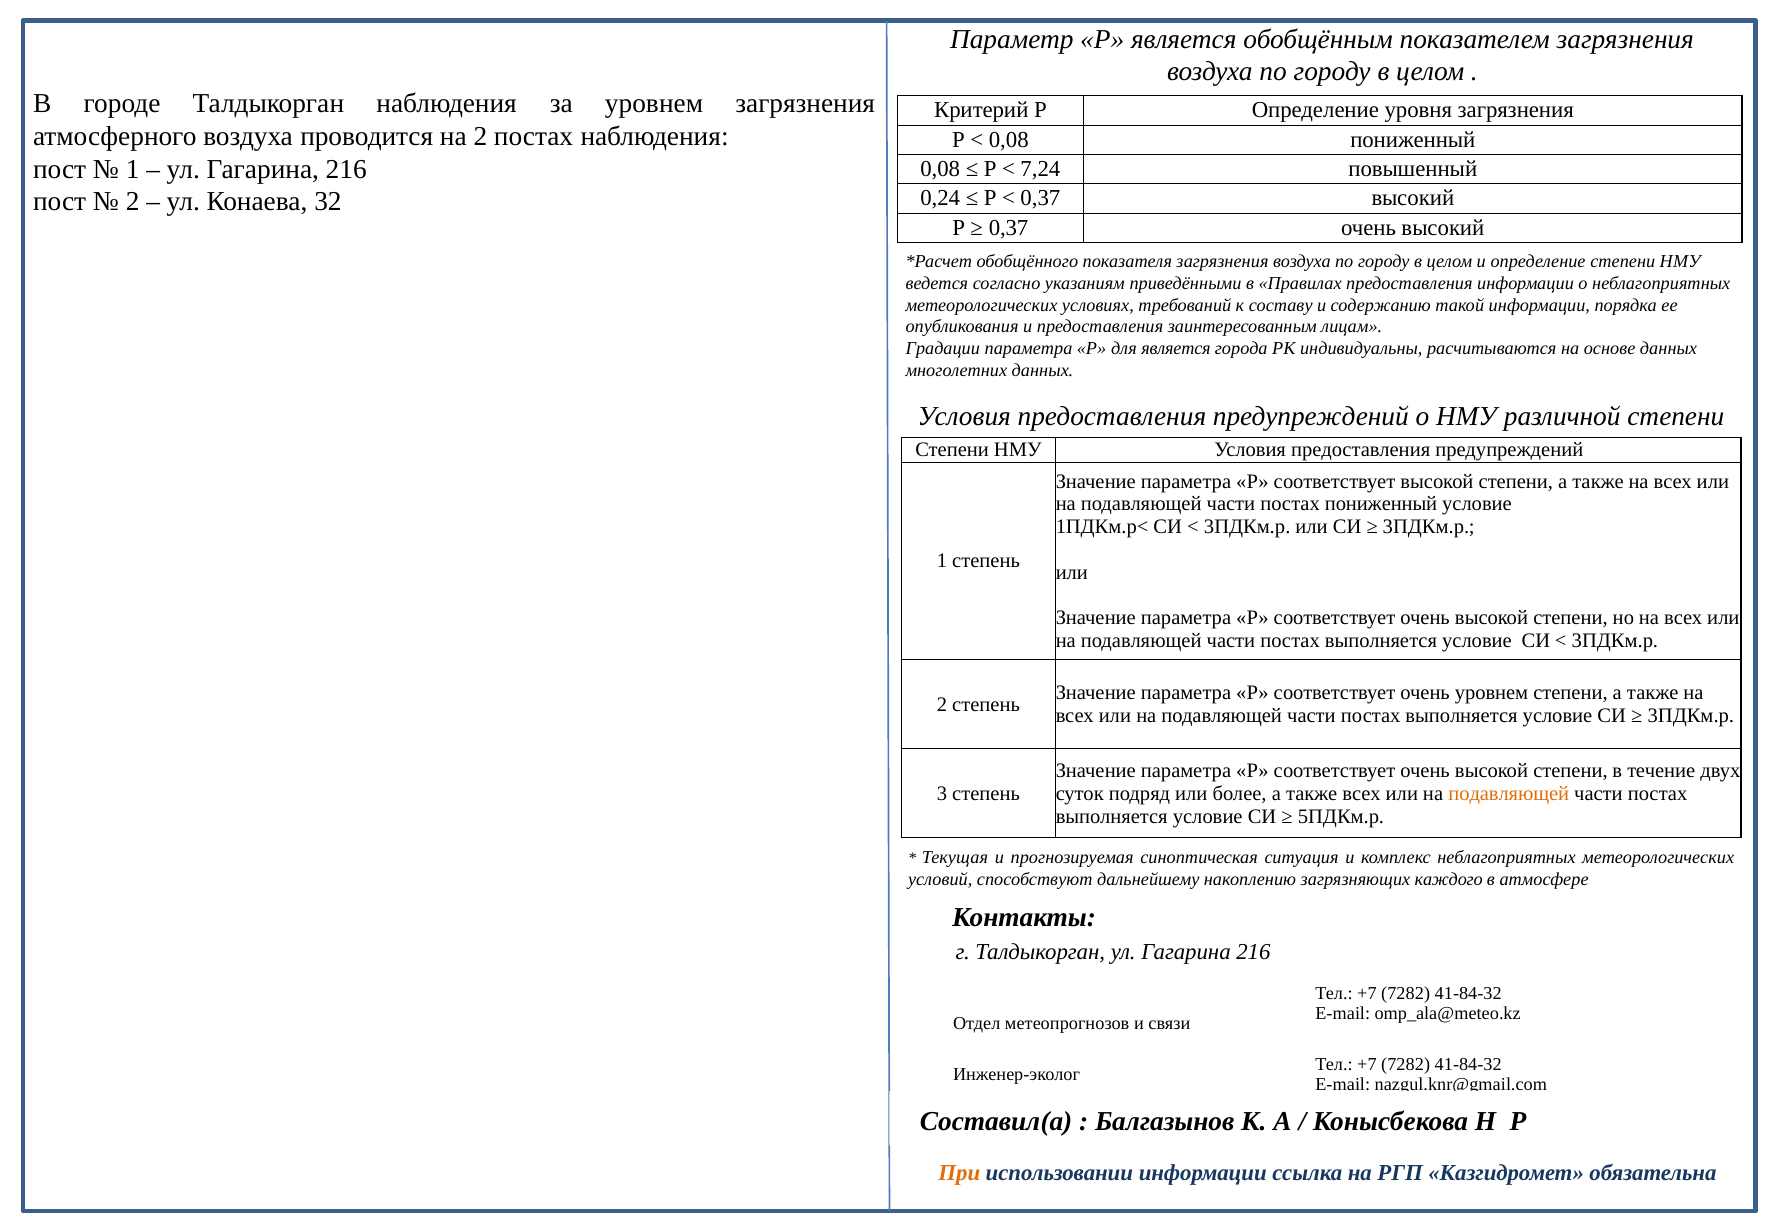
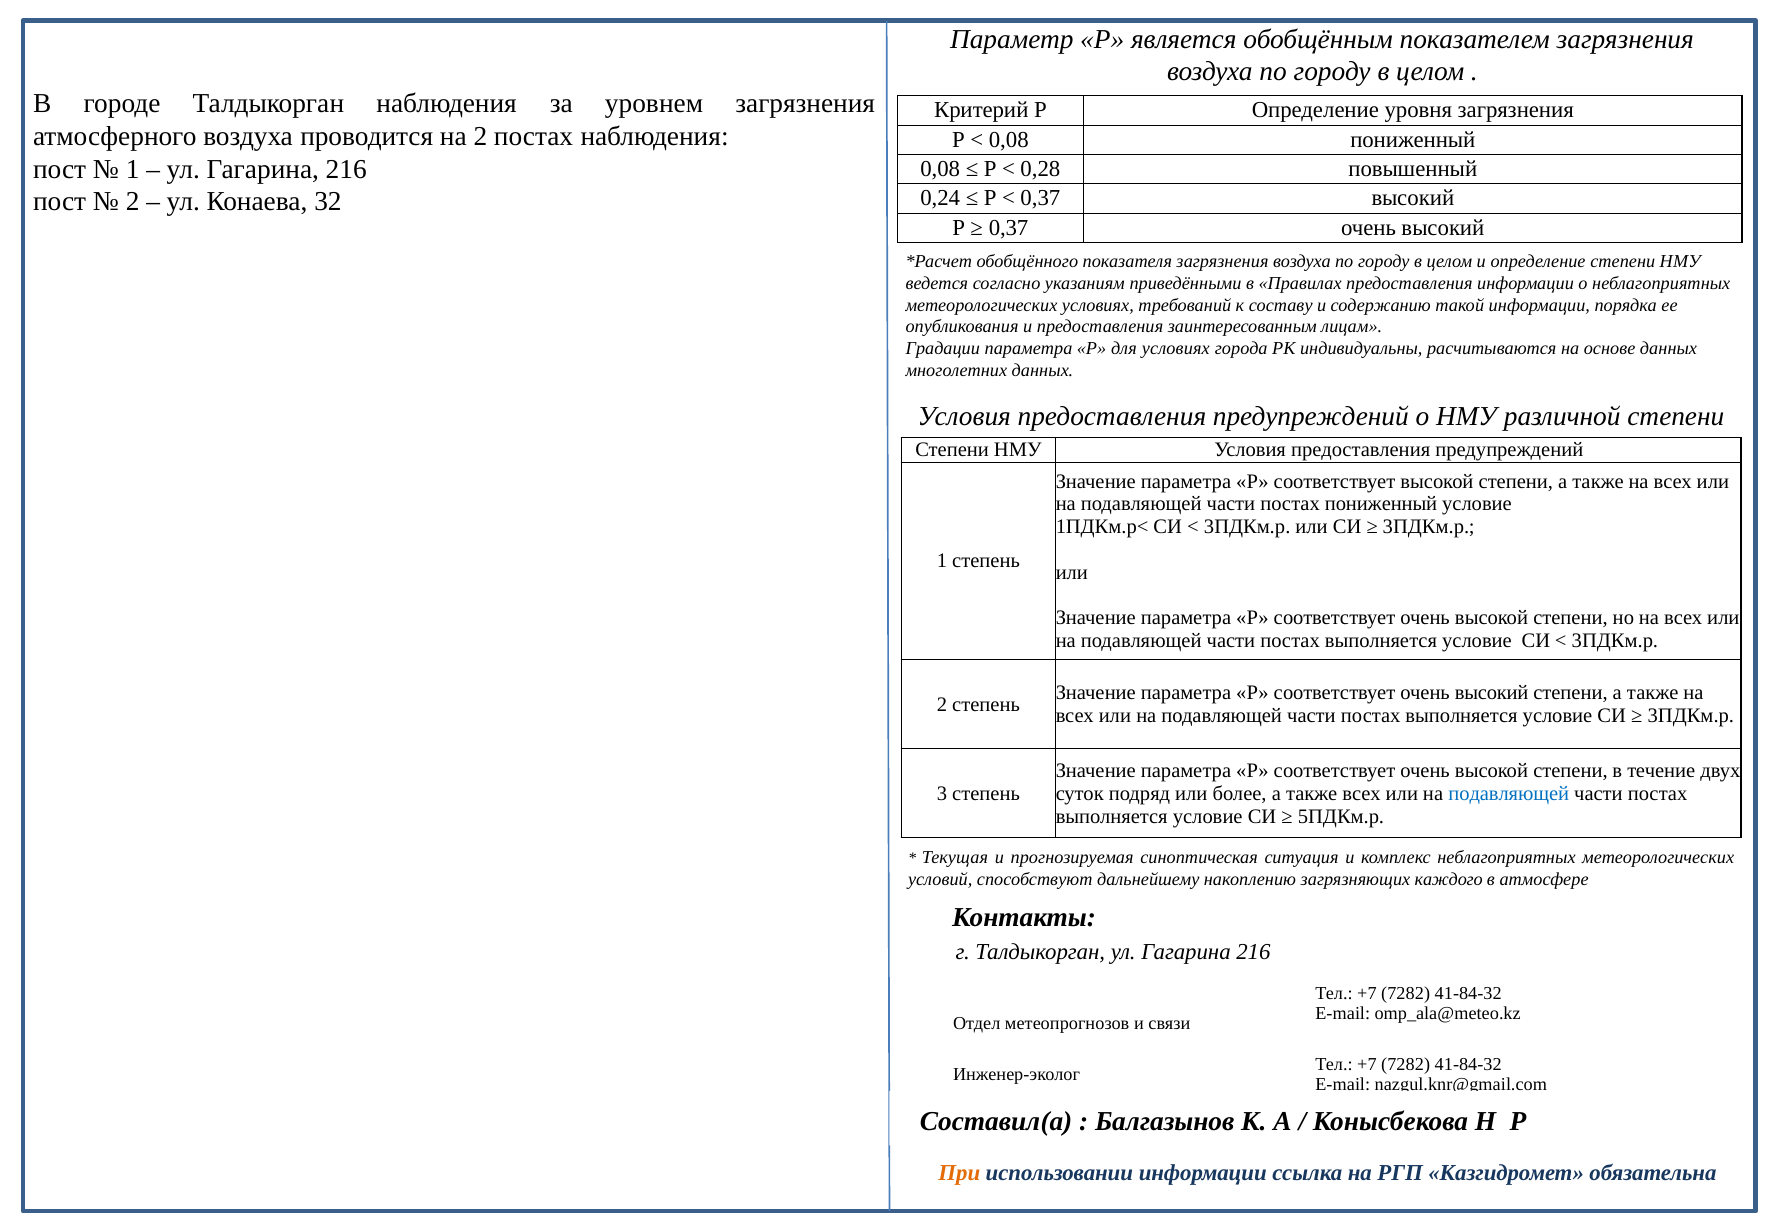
7,24: 7,24 -> 0,28
для является: является -> условиях
соответствует очень уровнем: уровнем -> высокий
подавляющей at (1509, 793) colour: orange -> blue
